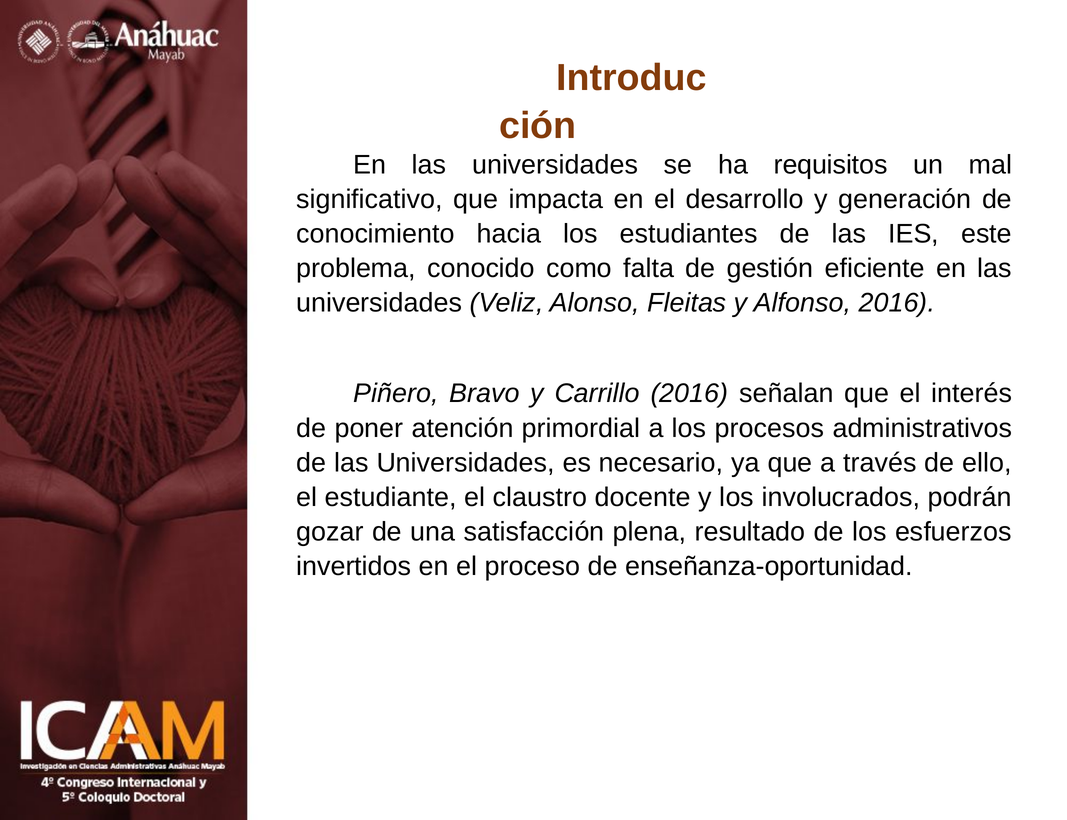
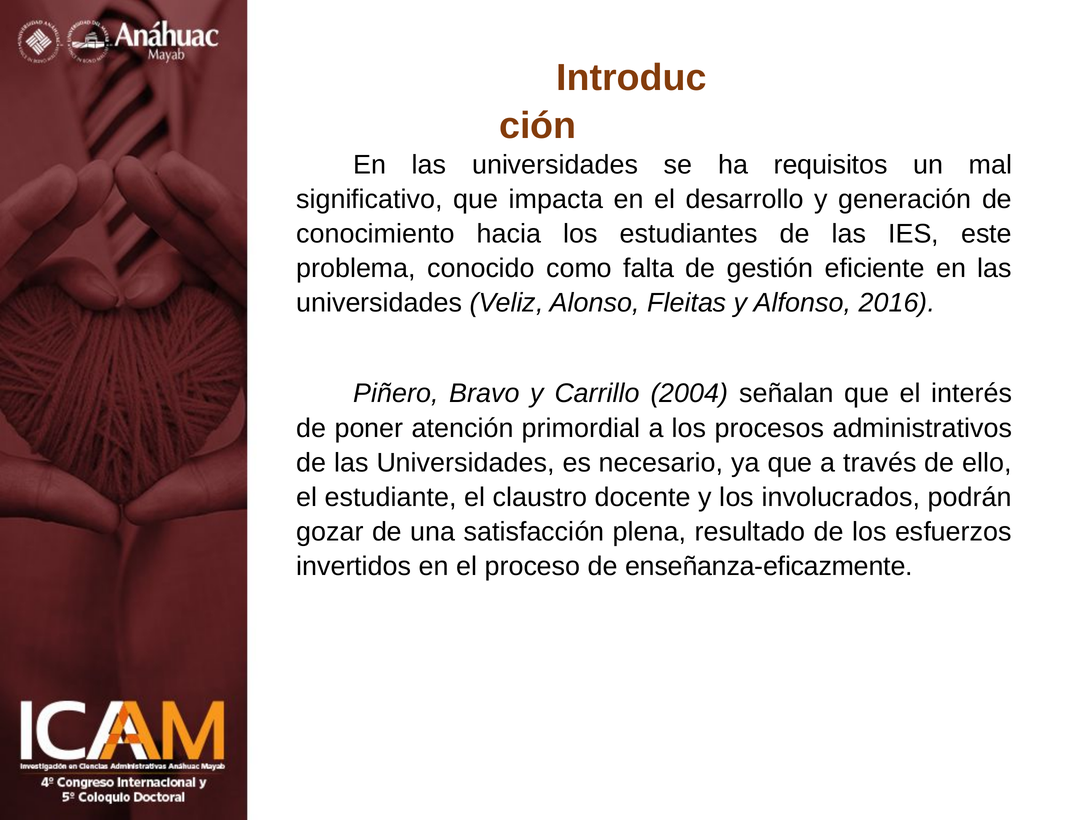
Carrillo 2016: 2016 -> 2004
enseñanza-oportunidad: enseñanza-oportunidad -> enseñanza-eficazmente
